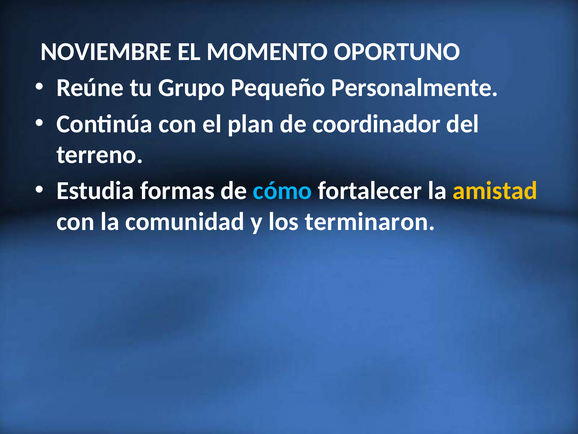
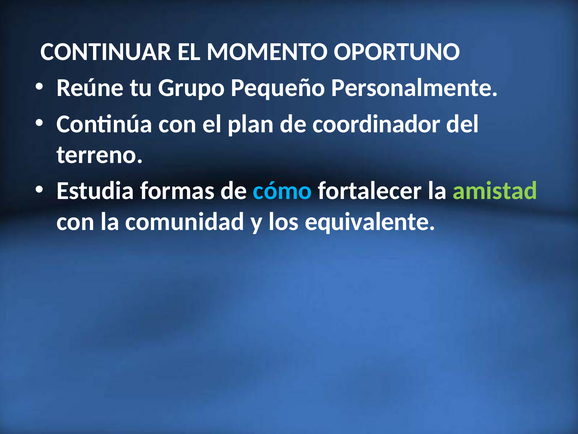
NOVIEMBRE: NOVIEMBRE -> CONTINUAR
amistad colour: yellow -> light green
terminaron: terminaron -> equivalente
